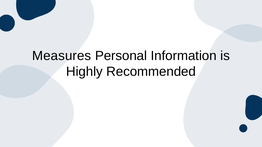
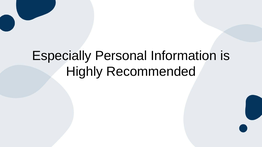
Measures: Measures -> Especially
